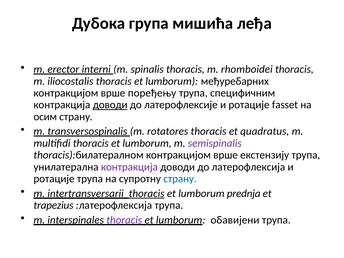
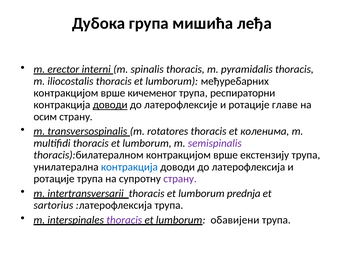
rhomboidei: rhomboidei -> pyramidalis
поређењу: поређењу -> кичеменог
специфичним: специфичним -> респираторни
fasset: fasset -> главе
quadratus: quadratus -> коленима
контракција at (129, 167) colour: purple -> blue
страну at (180, 179) colour: blue -> purple
thoracis at (147, 193) underline: present -> none
trapezius: trapezius -> sartorius
